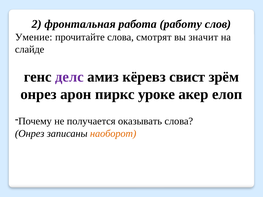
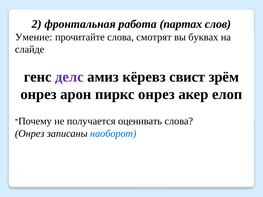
работу: работу -> партах
значит: значит -> буквах
пиркс уроке: уроке -> онрез
оказывать: оказывать -> оценивать
наоборот colour: orange -> blue
